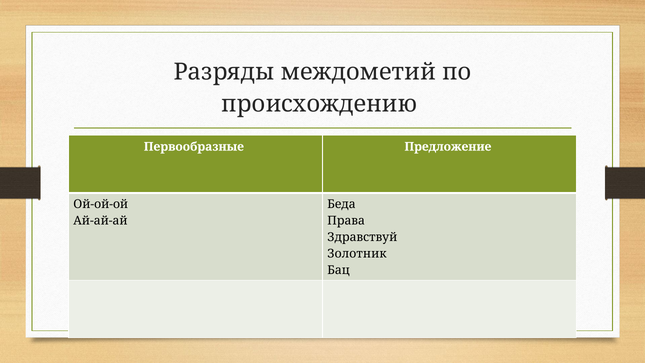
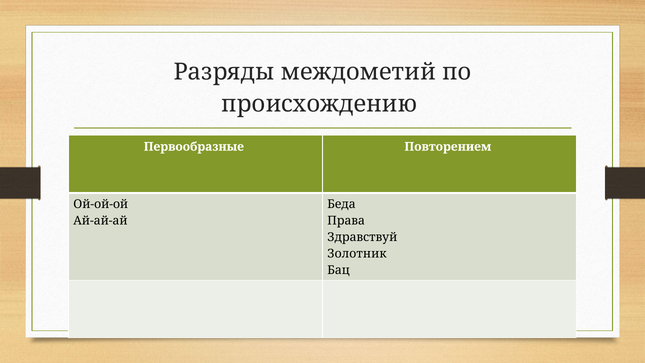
Предложение: Предложение -> Повторением
